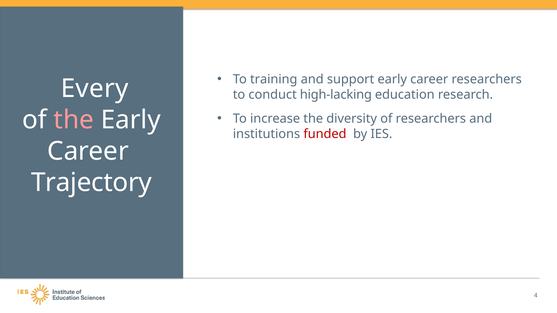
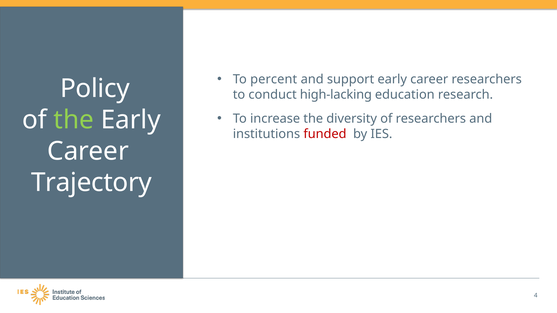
training: training -> percent
Every: Every -> Policy
the at (74, 120) colour: pink -> light green
